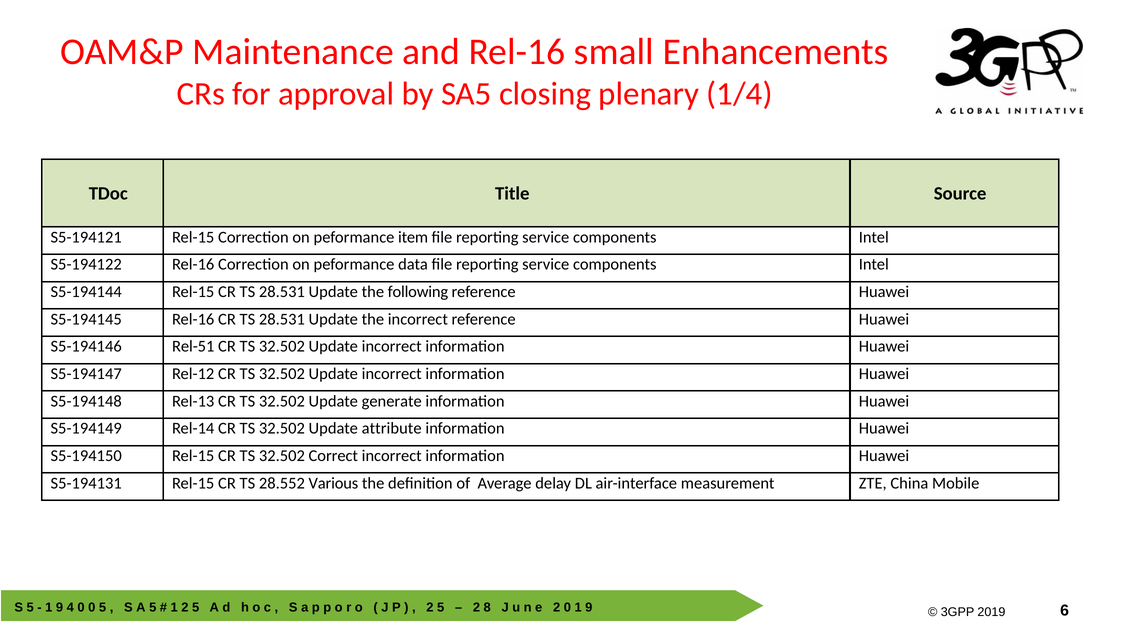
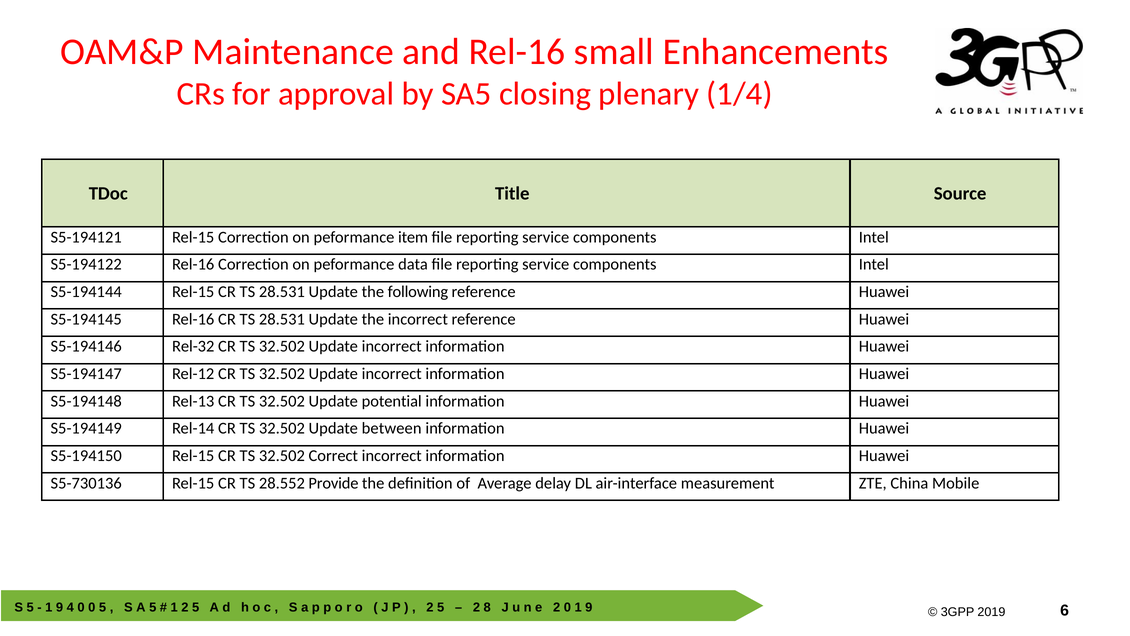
Rel-51: Rel-51 -> Rel-32
generate: generate -> potential
attribute: attribute -> between
S5-194131: S5-194131 -> S5-730136
Various: Various -> Provide
